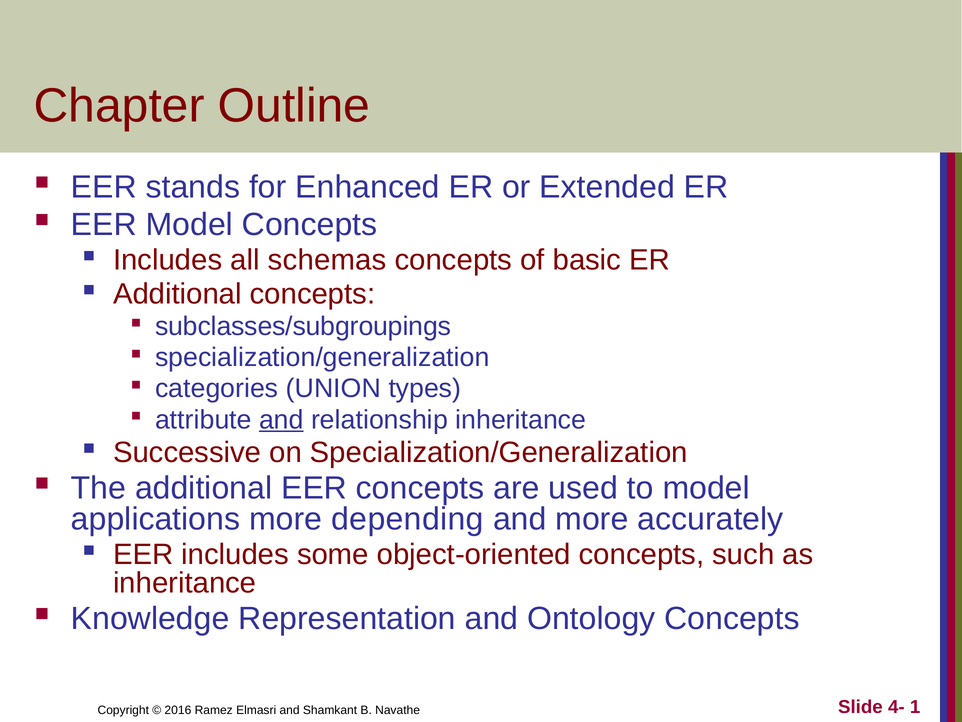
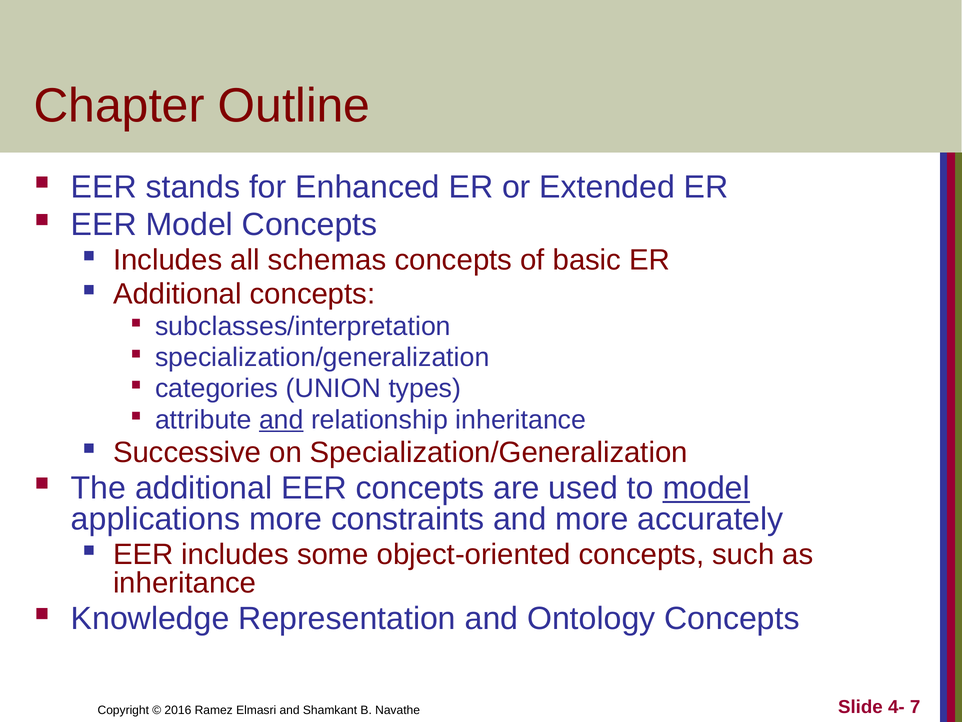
subclasses/subgroupings: subclasses/subgroupings -> subclasses/interpretation
model at (706, 488) underline: none -> present
depending: depending -> constraints
1: 1 -> 7
